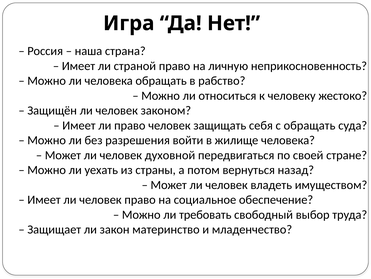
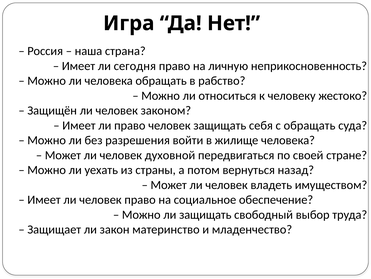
страной: страной -> сегодня
ли требовать: требовать -> защищать
